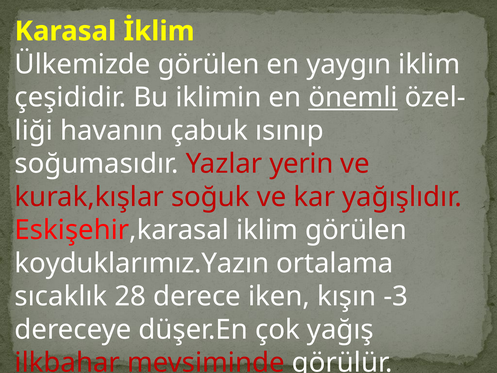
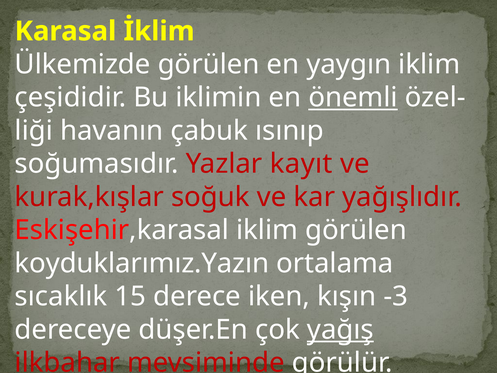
yerin: yerin -> kayıt
28: 28 -> 15
yağış underline: none -> present
